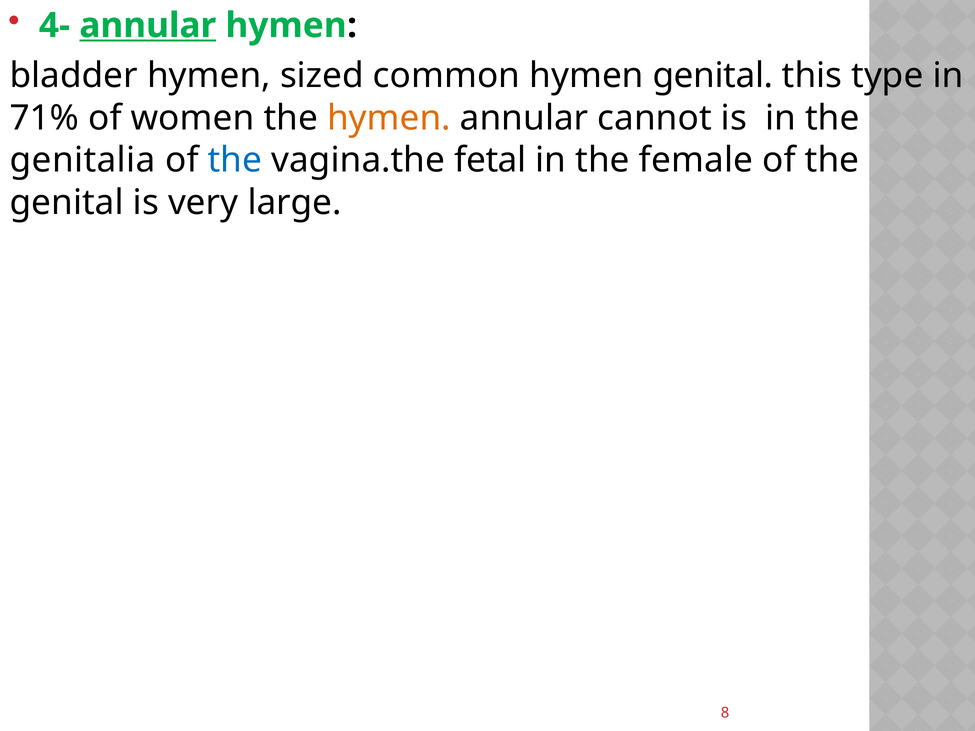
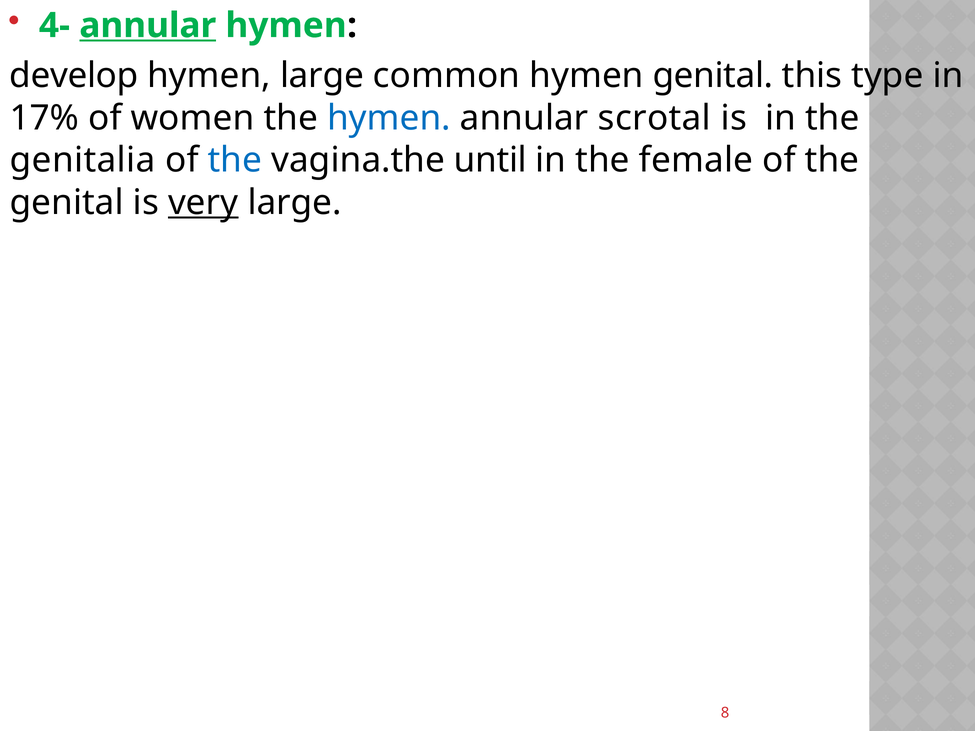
bladder: bladder -> develop
hymen sized: sized -> large
71%: 71% -> 17%
hymen at (389, 118) colour: orange -> blue
cannot: cannot -> scrotal
fetal: fetal -> until
very underline: none -> present
